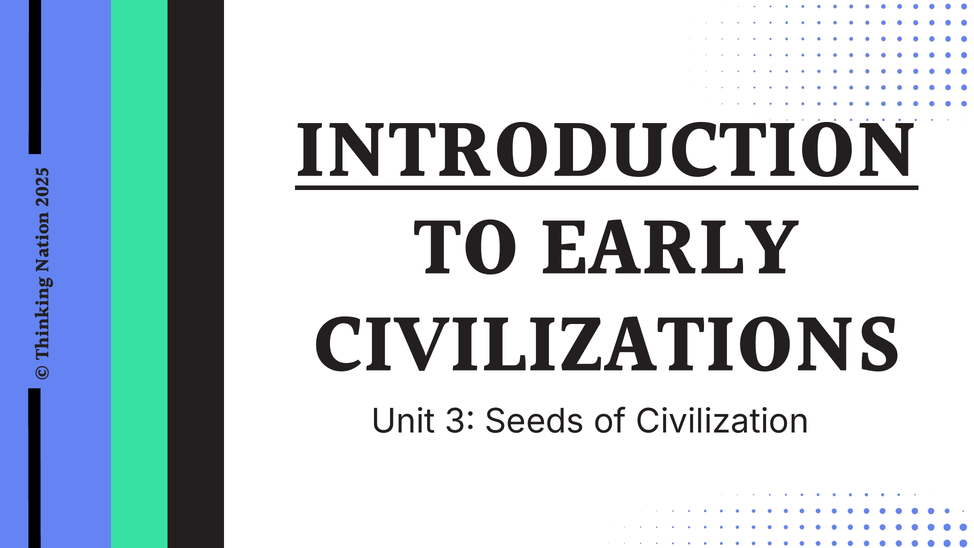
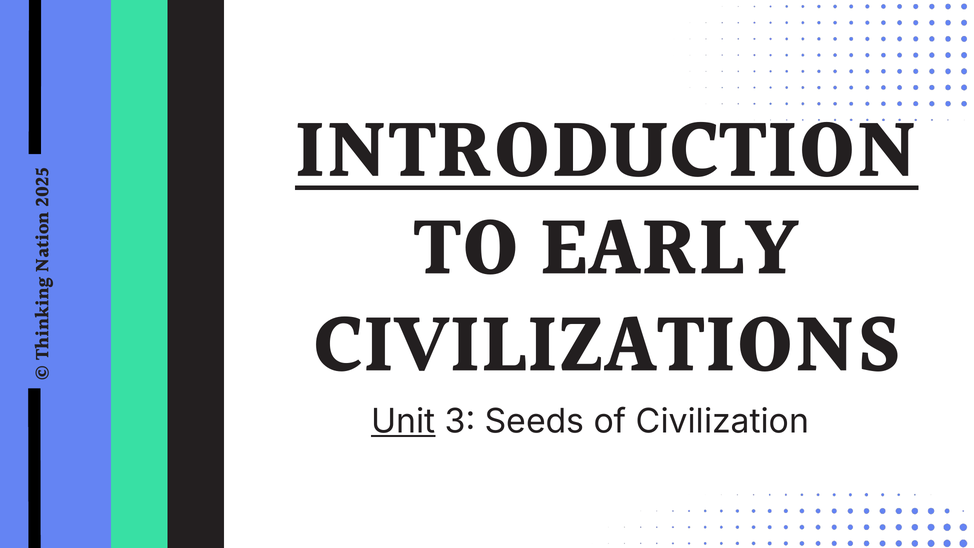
Unit underline: none -> present
